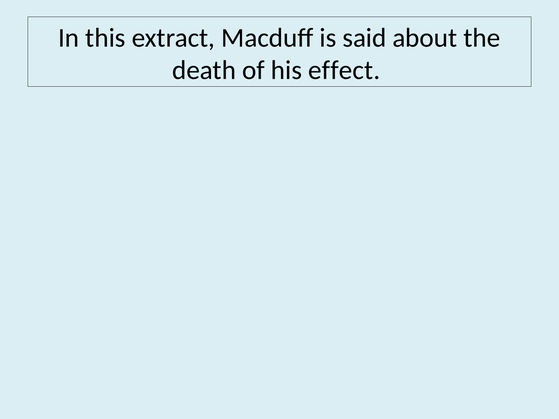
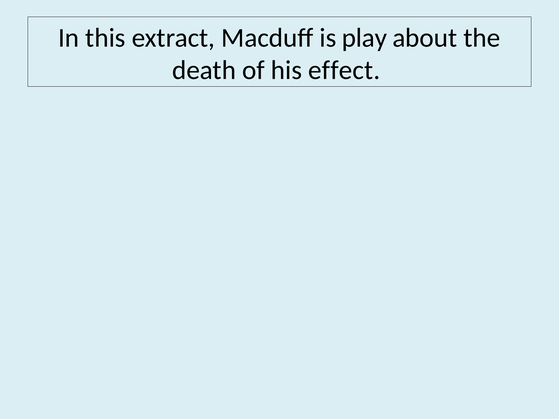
said: said -> play
